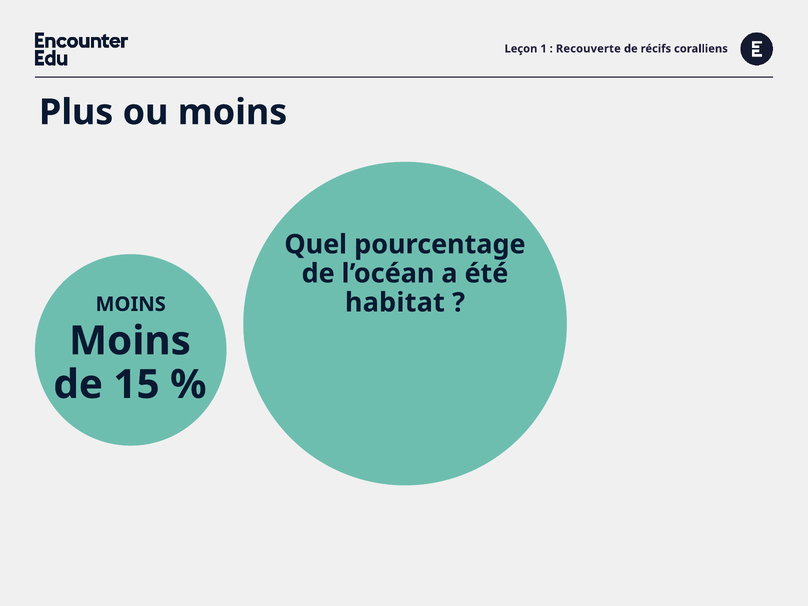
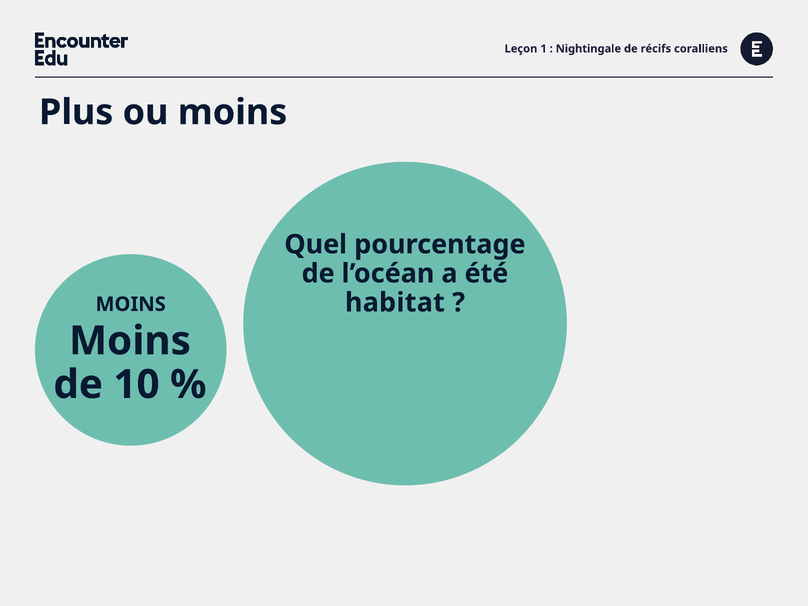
Recouverte: Recouverte -> Nightingale
15: 15 -> 10
